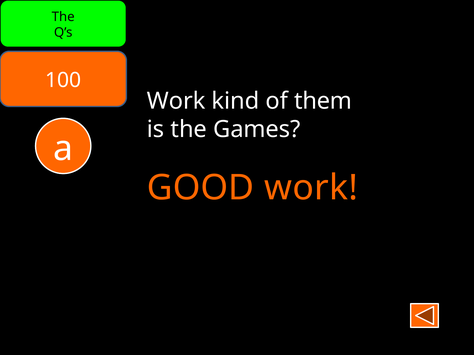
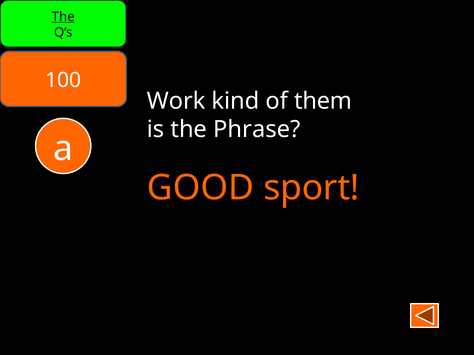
The at (63, 17) underline: none -> present
Games: Games -> Phrase
GOOD work: work -> sport
